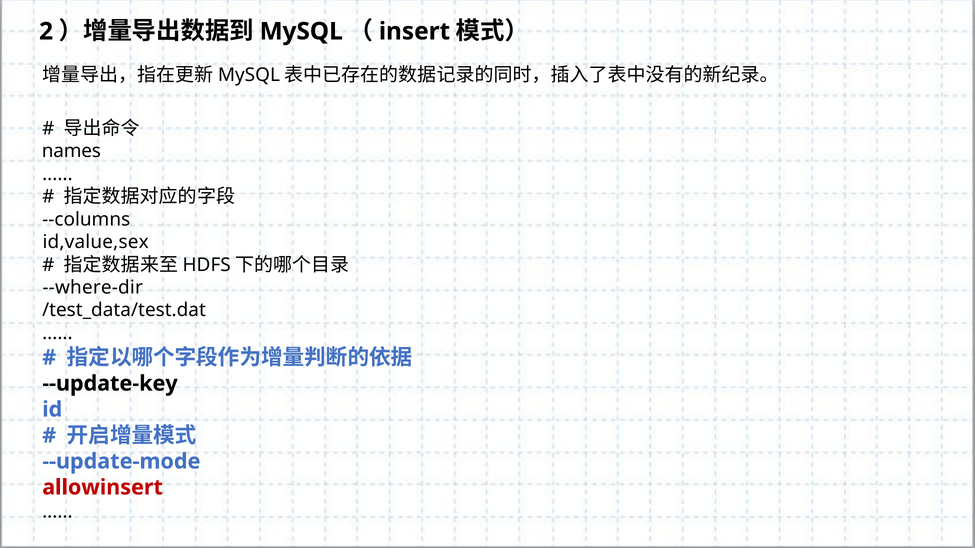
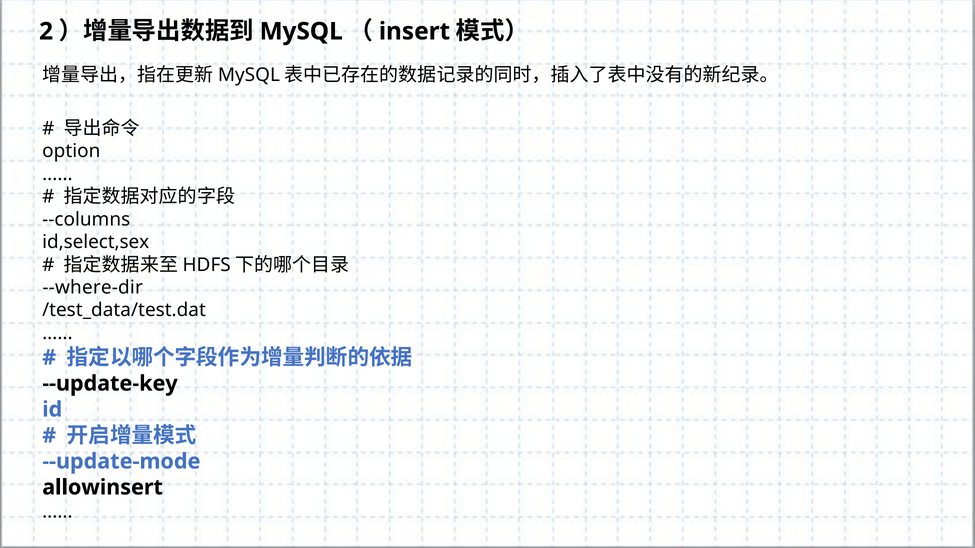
names: names -> option
id,value,sex: id,value,sex -> id,select,sex
allowinsert colour: red -> black
